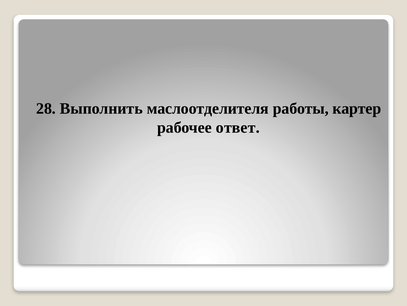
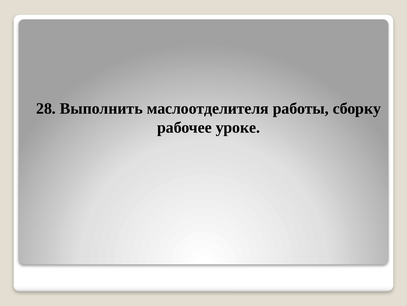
картер: картер -> сборку
ответ: ответ -> уроке
